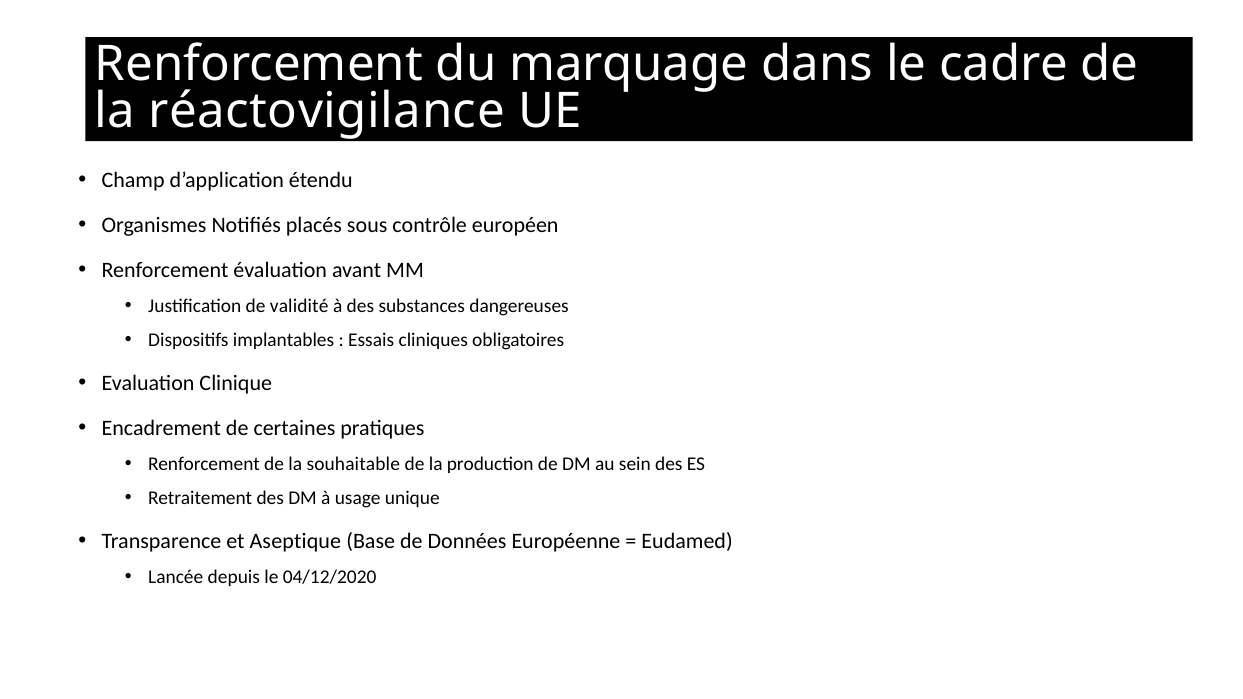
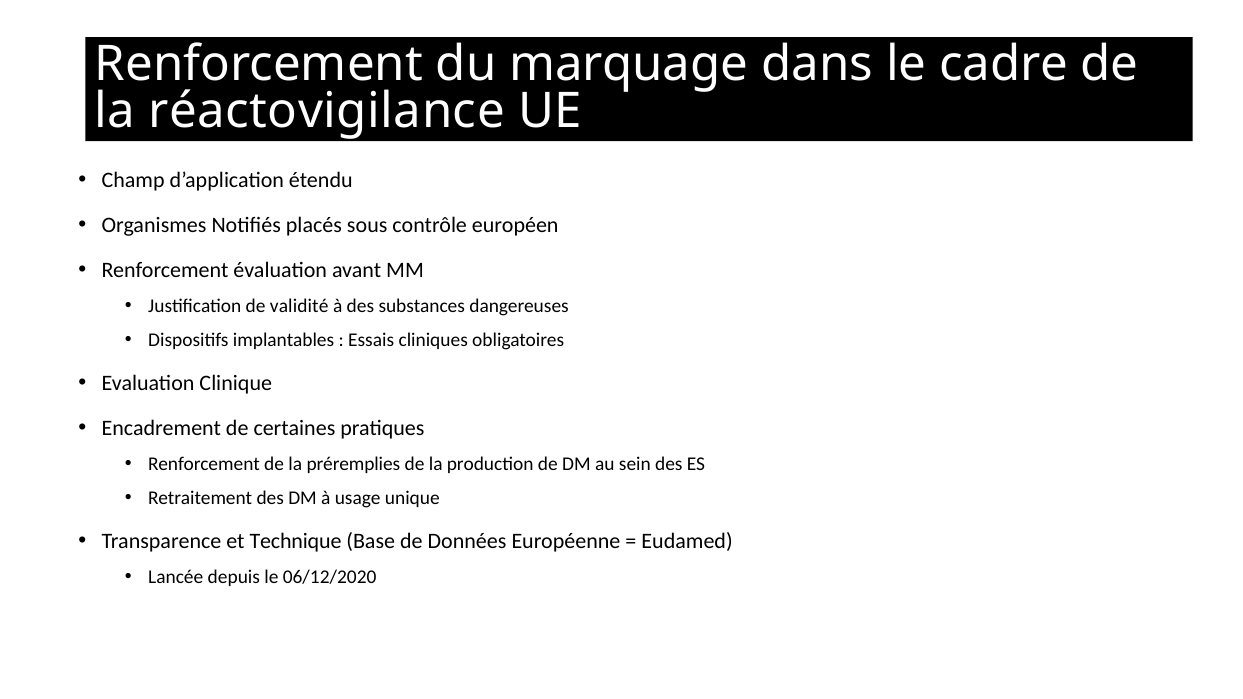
souhaitable: souhaitable -> préremplies
Aseptique: Aseptique -> Technique
04/12/2020: 04/12/2020 -> 06/12/2020
